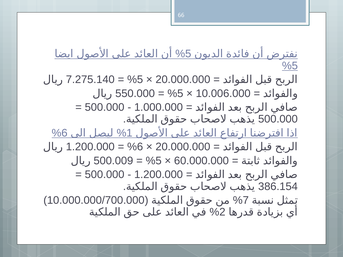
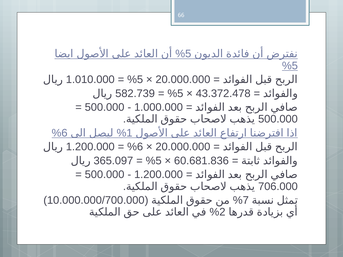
7.275.140: 7.275.140 -> 1.010.000
550.000: 550.000 -> 582.739
10.006.000: 10.006.000 -> 43.372.478
500.009: 500.009 -> 365.097
60.000.000: 60.000.000 -> 60.681.836
386.154: 386.154 -> 706.000
